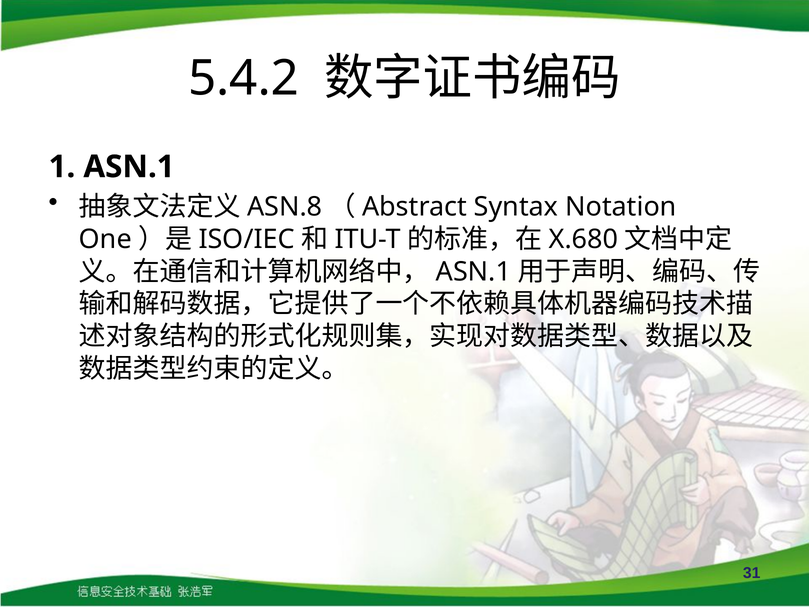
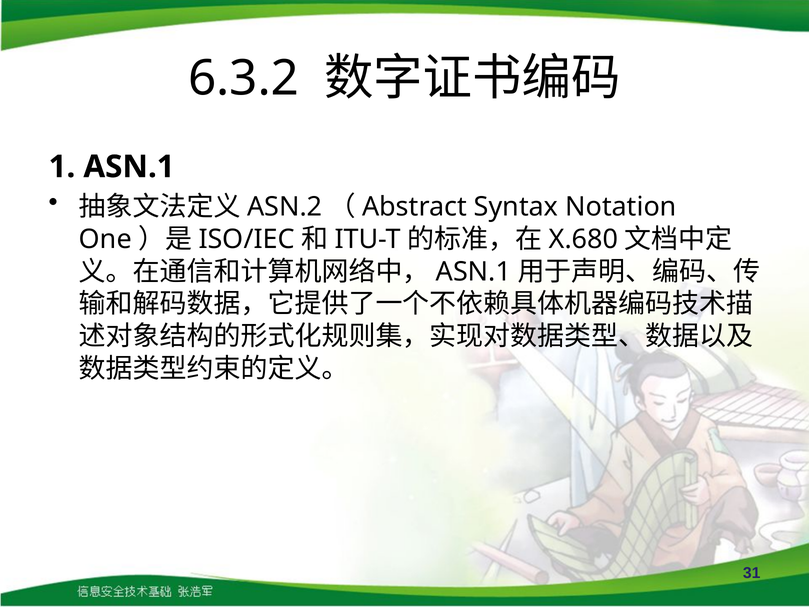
5.4.2: 5.4.2 -> 6.3.2
ASN.8: ASN.8 -> ASN.2
